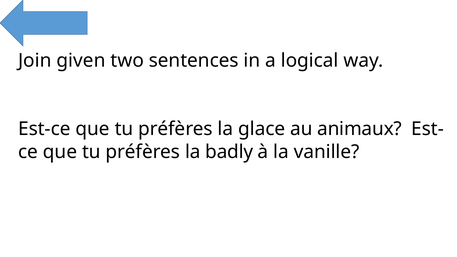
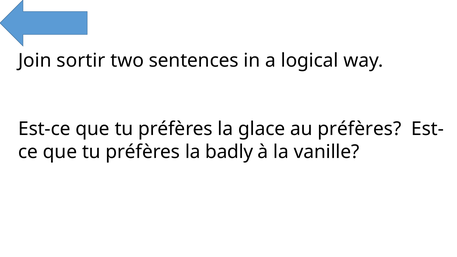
given: given -> sortir
au animaux: animaux -> préfères
